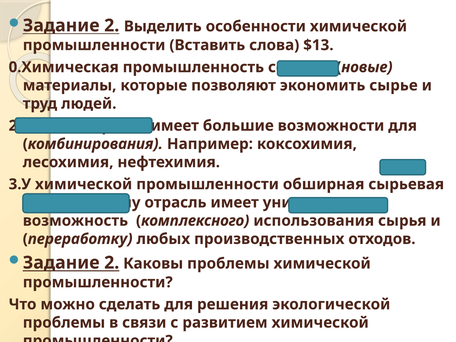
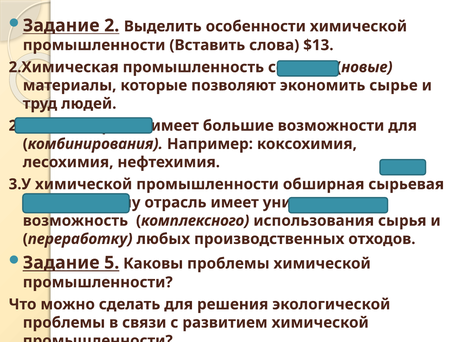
0.Химическая: 0.Химическая -> 2.Химическая
2 at (112, 263): 2 -> 5
